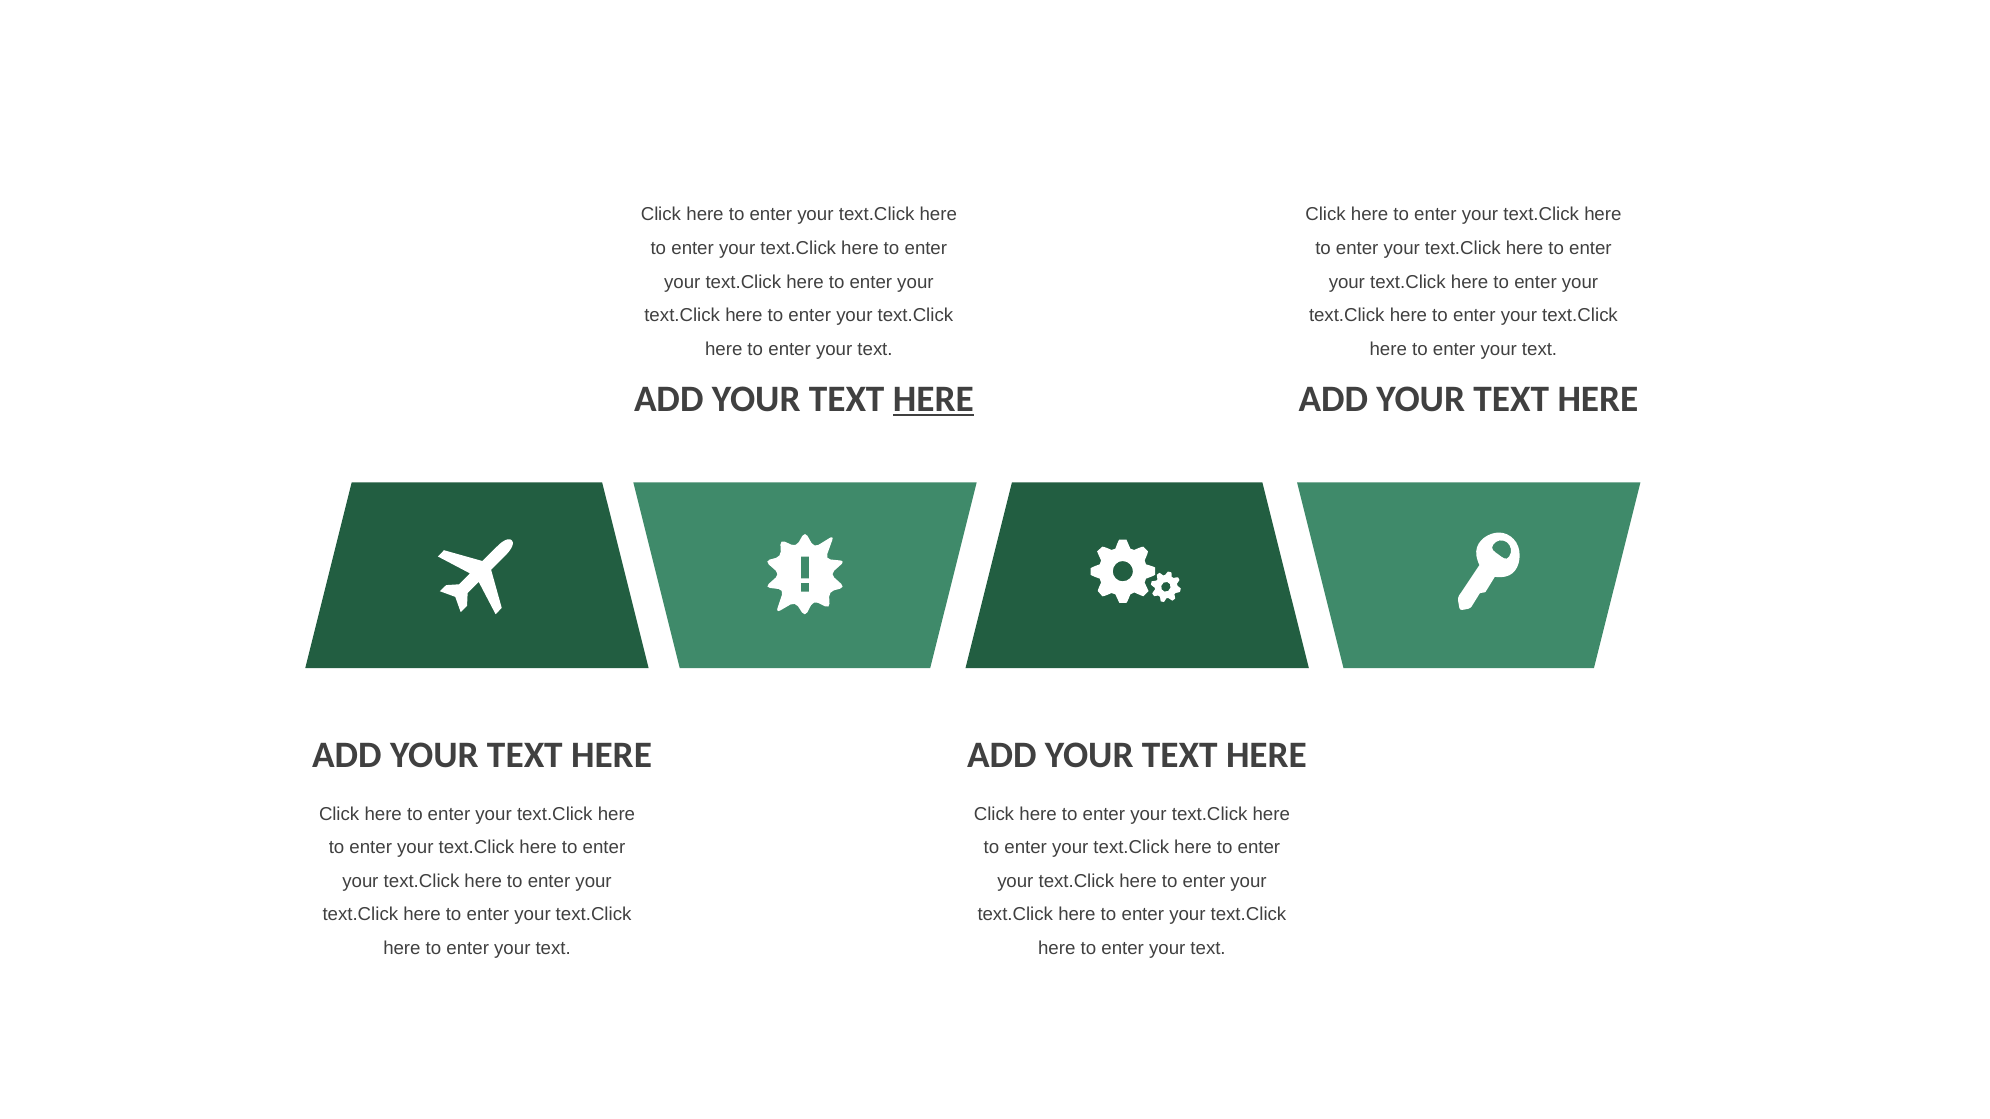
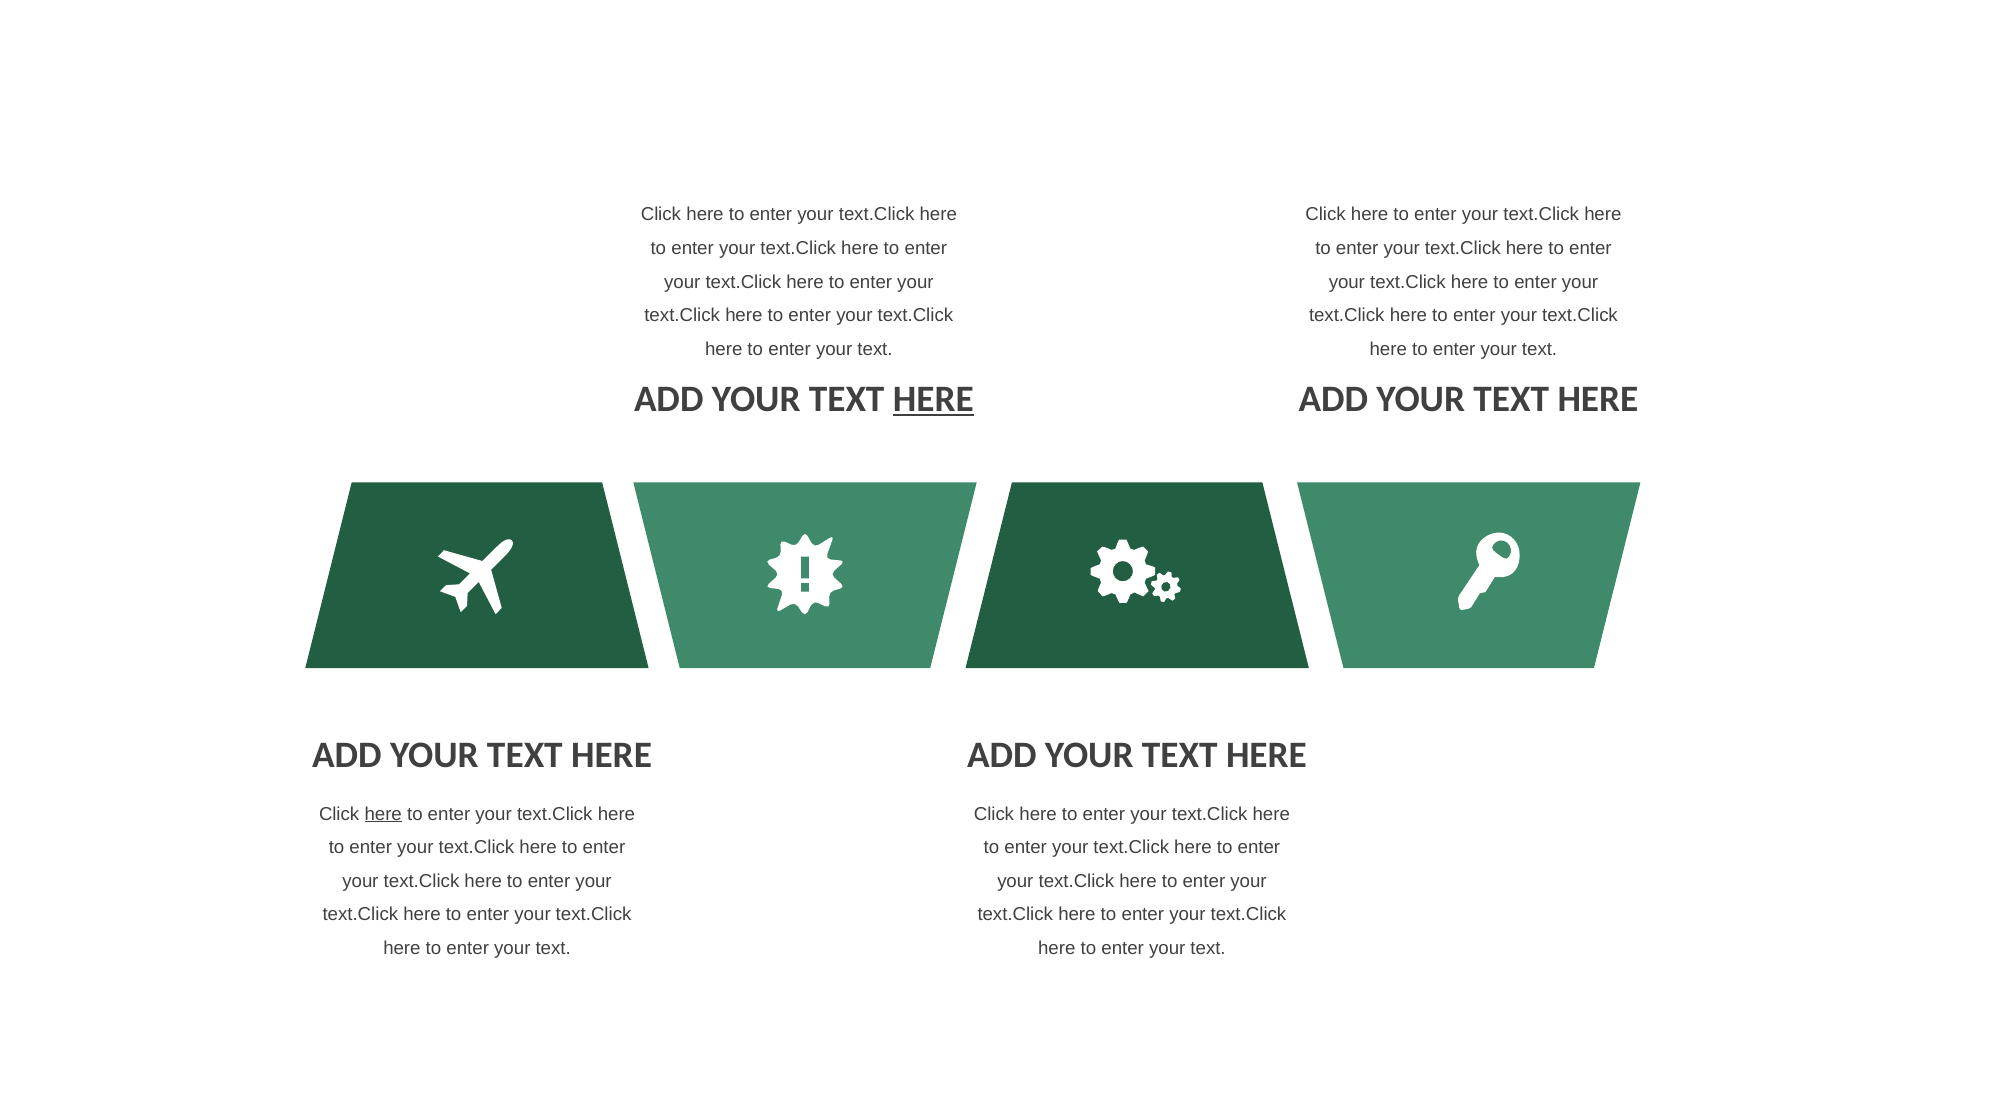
here at (383, 814) underline: none -> present
